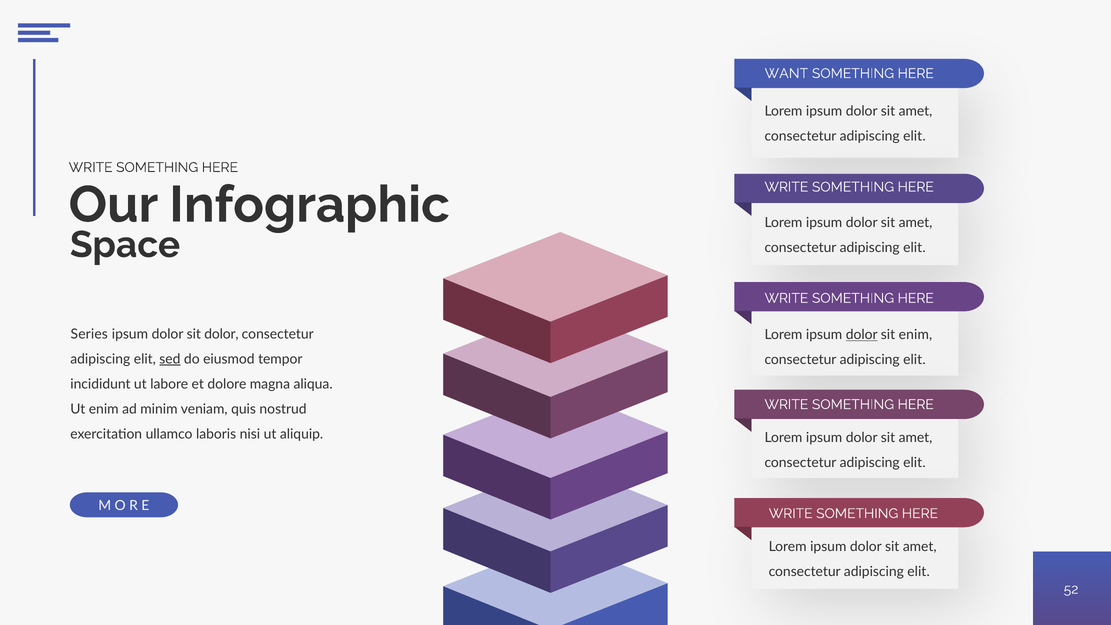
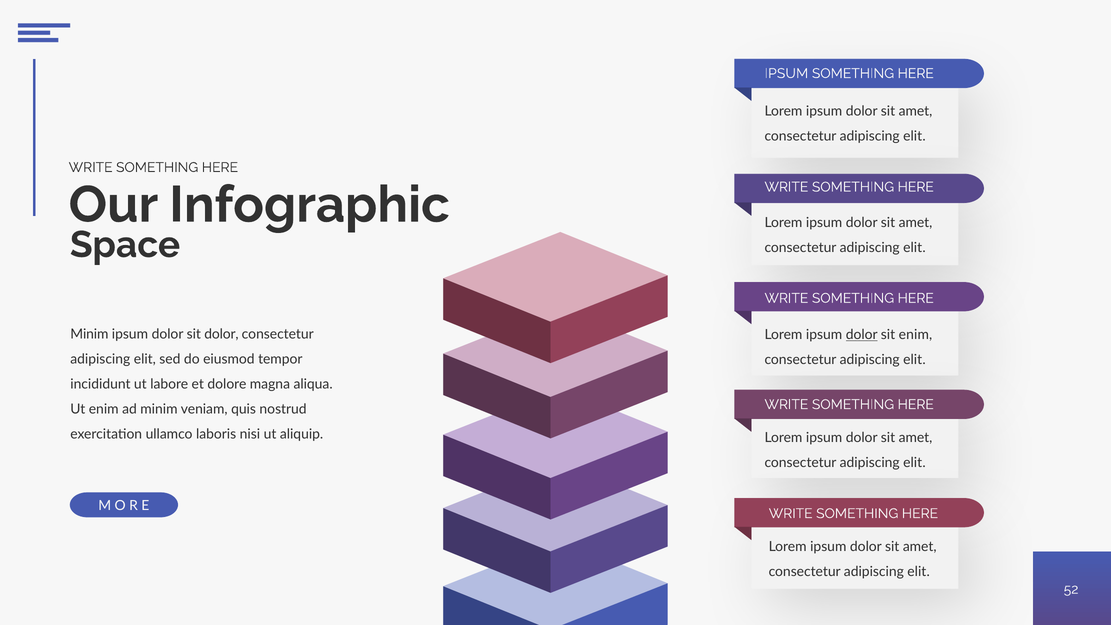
WANT at (786, 73): WANT -> IPSUM
Series at (89, 334): Series -> Minim
sed underline: present -> none
